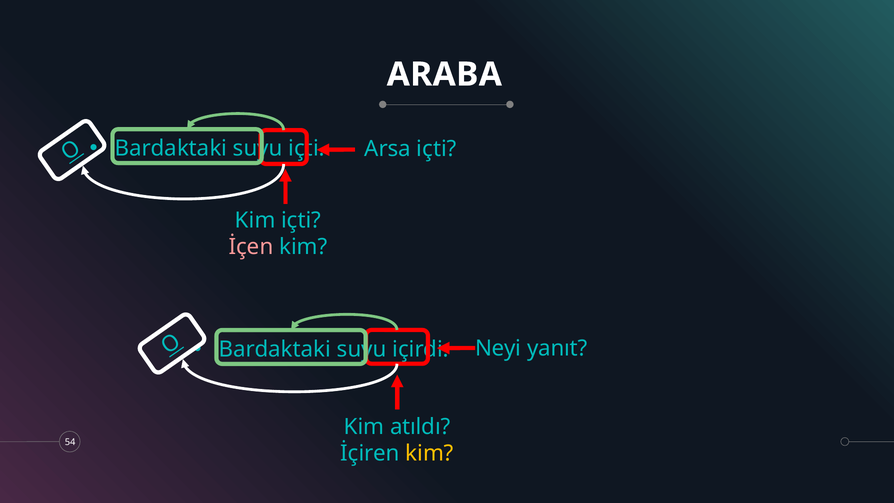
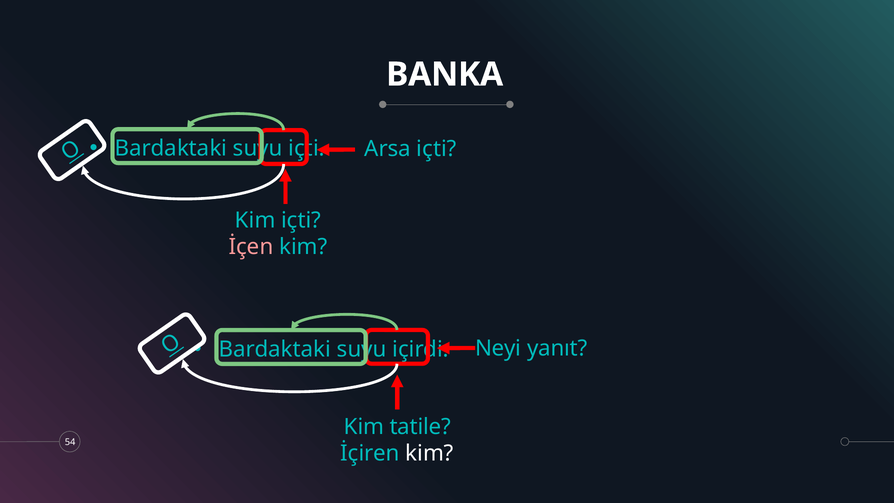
ARABA: ARABA -> BANKA
atıldı: atıldı -> tatile
kim at (430, 453) colour: yellow -> white
